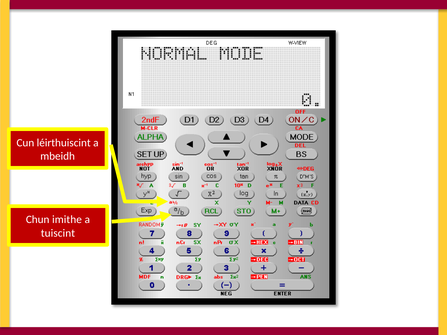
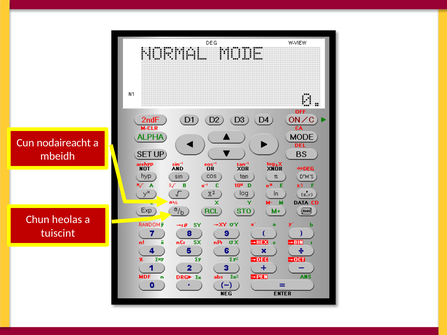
léirthuiscint: léirthuiscint -> nodaireacht
imithe: imithe -> heolas
